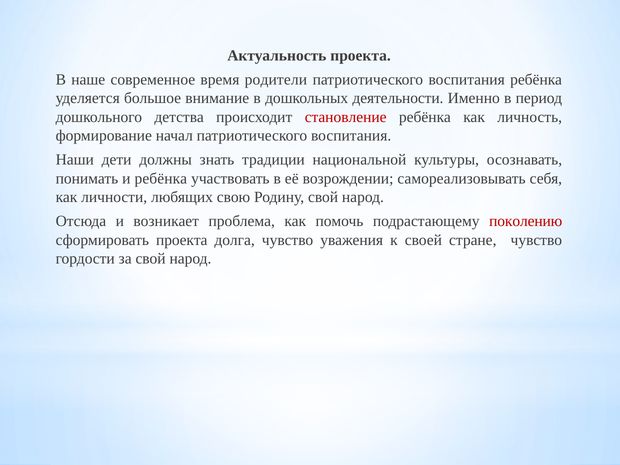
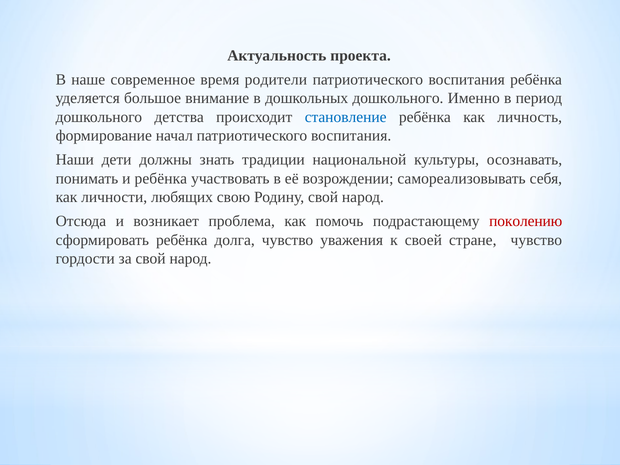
дошкольных деятельности: деятельности -> дошкольного
становление colour: red -> blue
сформировать проекта: проекта -> ребёнка
